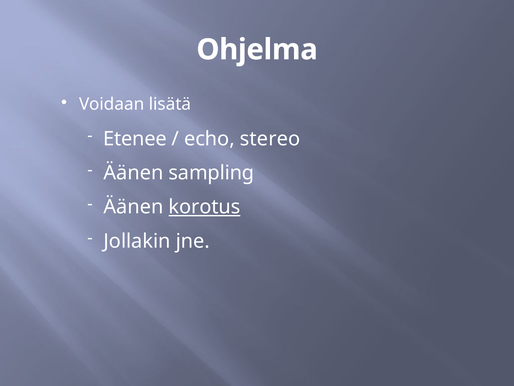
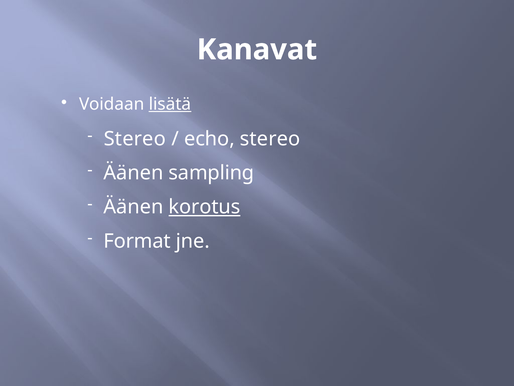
Ohjelma: Ohjelma -> Kanavat
lisätä underline: none -> present
Etenee at (135, 139): Etenee -> Stereo
Jollakin: Jollakin -> Format
